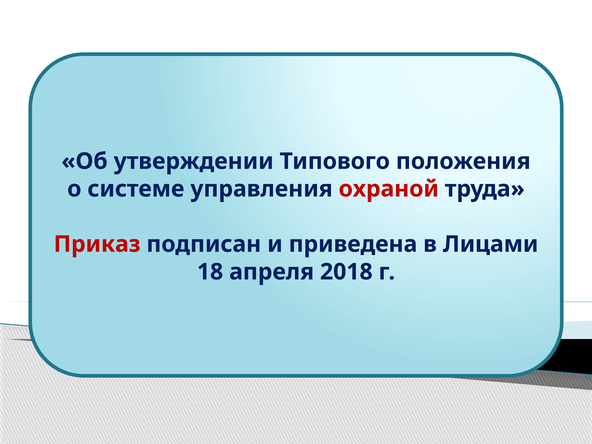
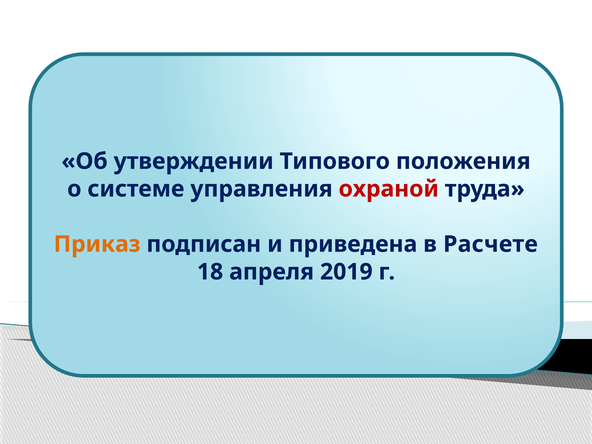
Приказ colour: red -> orange
Лицами: Лицами -> Расчете
2018: 2018 -> 2019
